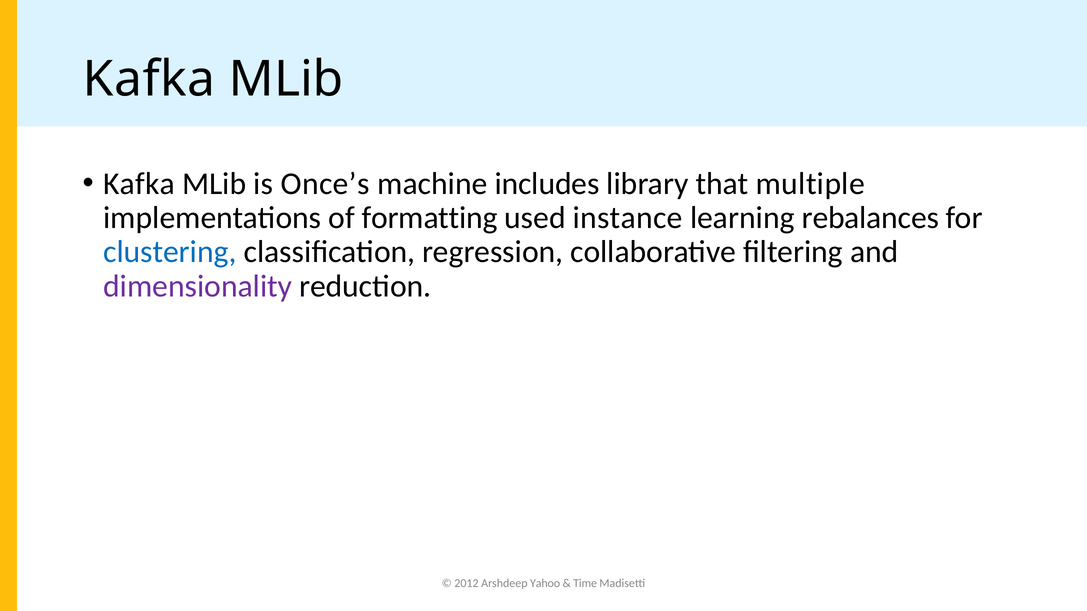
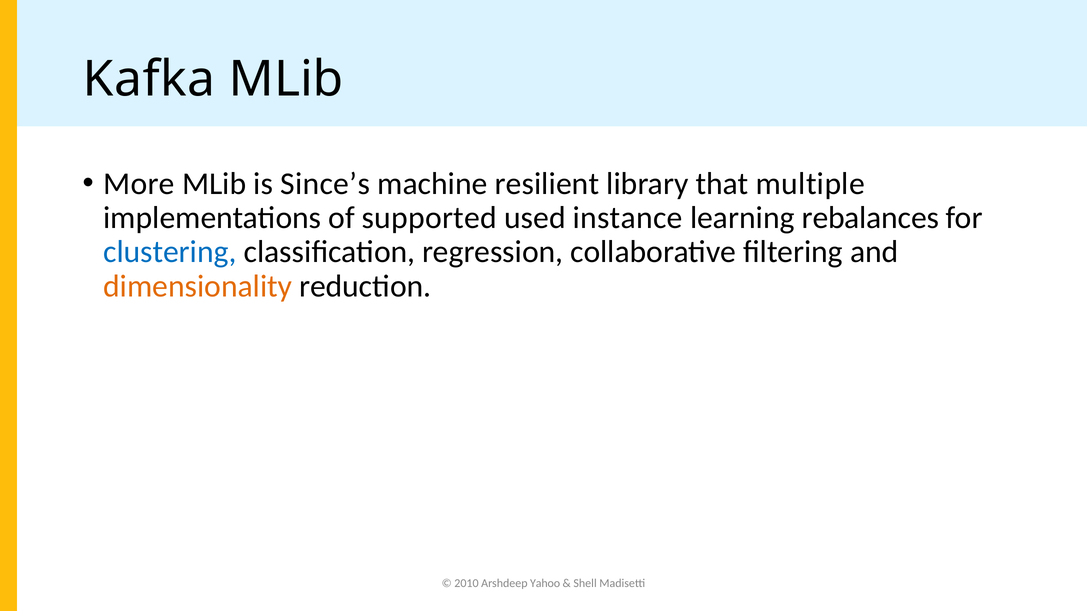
Kafka at (139, 184): Kafka -> More
Once’s: Once’s -> Since’s
includes: includes -> resilient
formatting: formatting -> supported
dimensionality colour: purple -> orange
2012: 2012 -> 2010
Time: Time -> Shell
